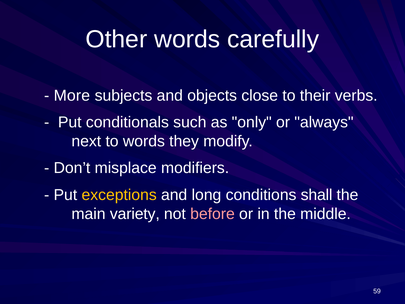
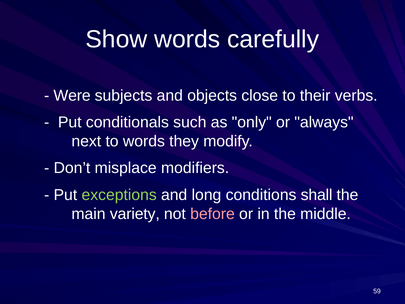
Other: Other -> Show
More: More -> Were
exceptions colour: yellow -> light green
